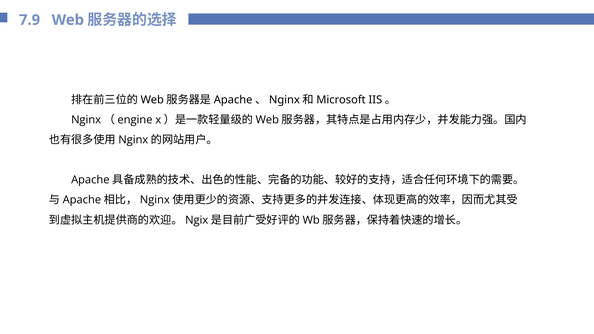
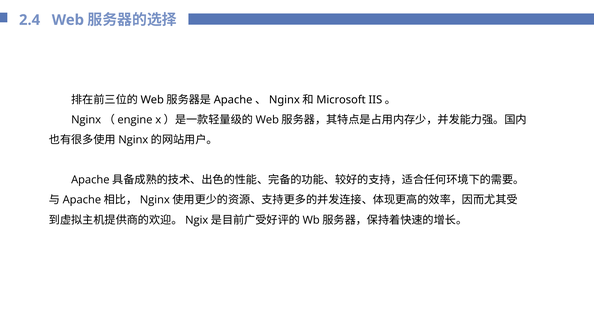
7.9: 7.9 -> 2.4
